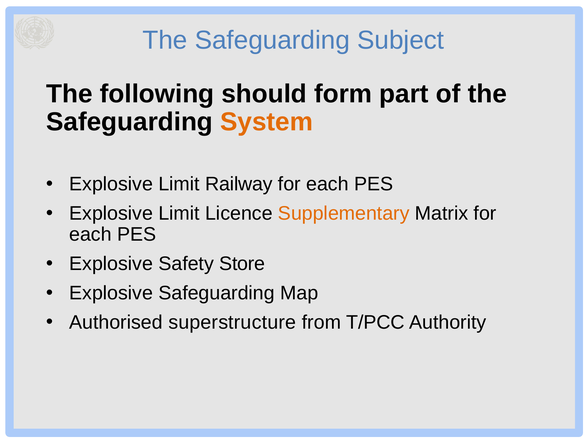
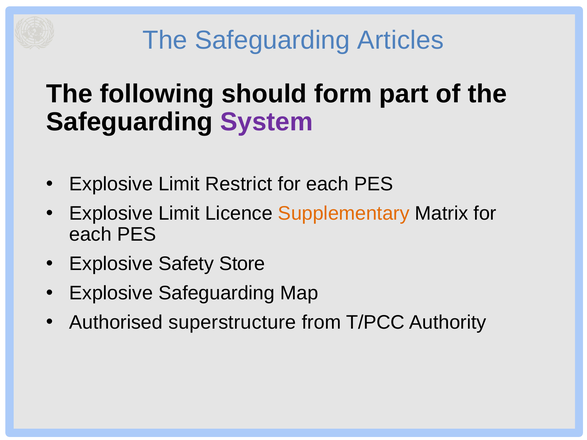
Subject: Subject -> Articles
System colour: orange -> purple
Railway: Railway -> Restrict
